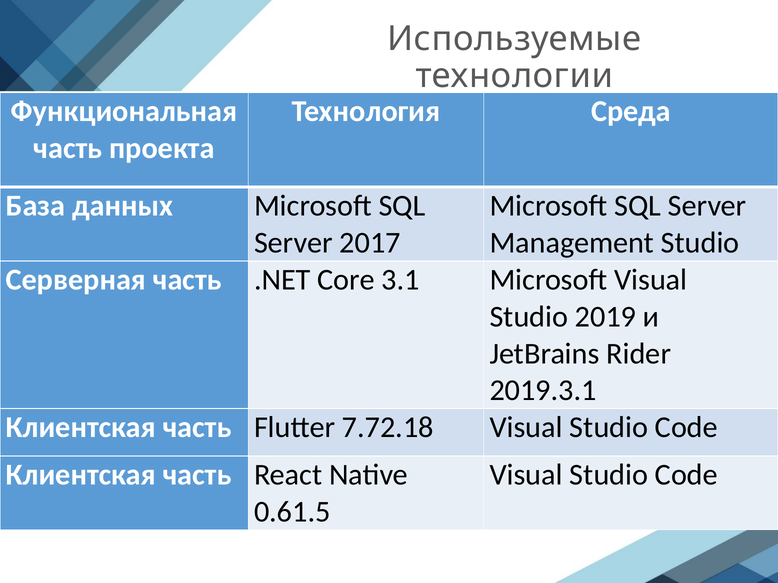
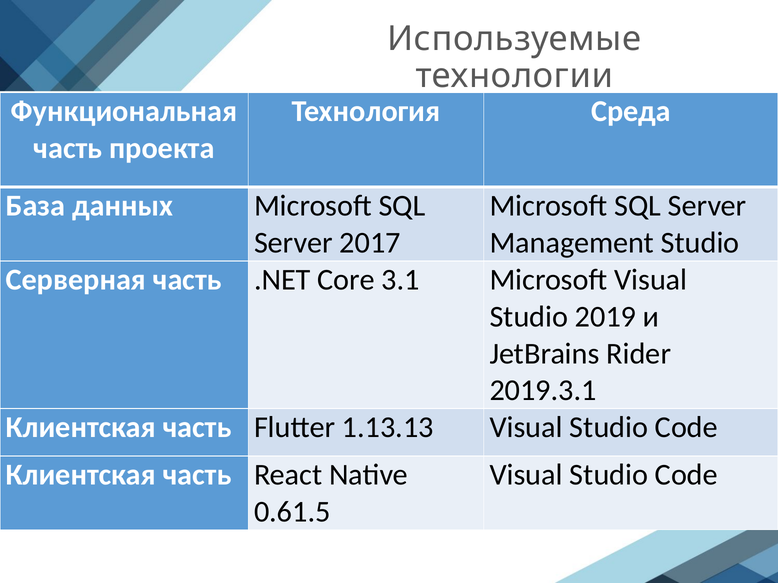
7.72.18: 7.72.18 -> 1.13.13
